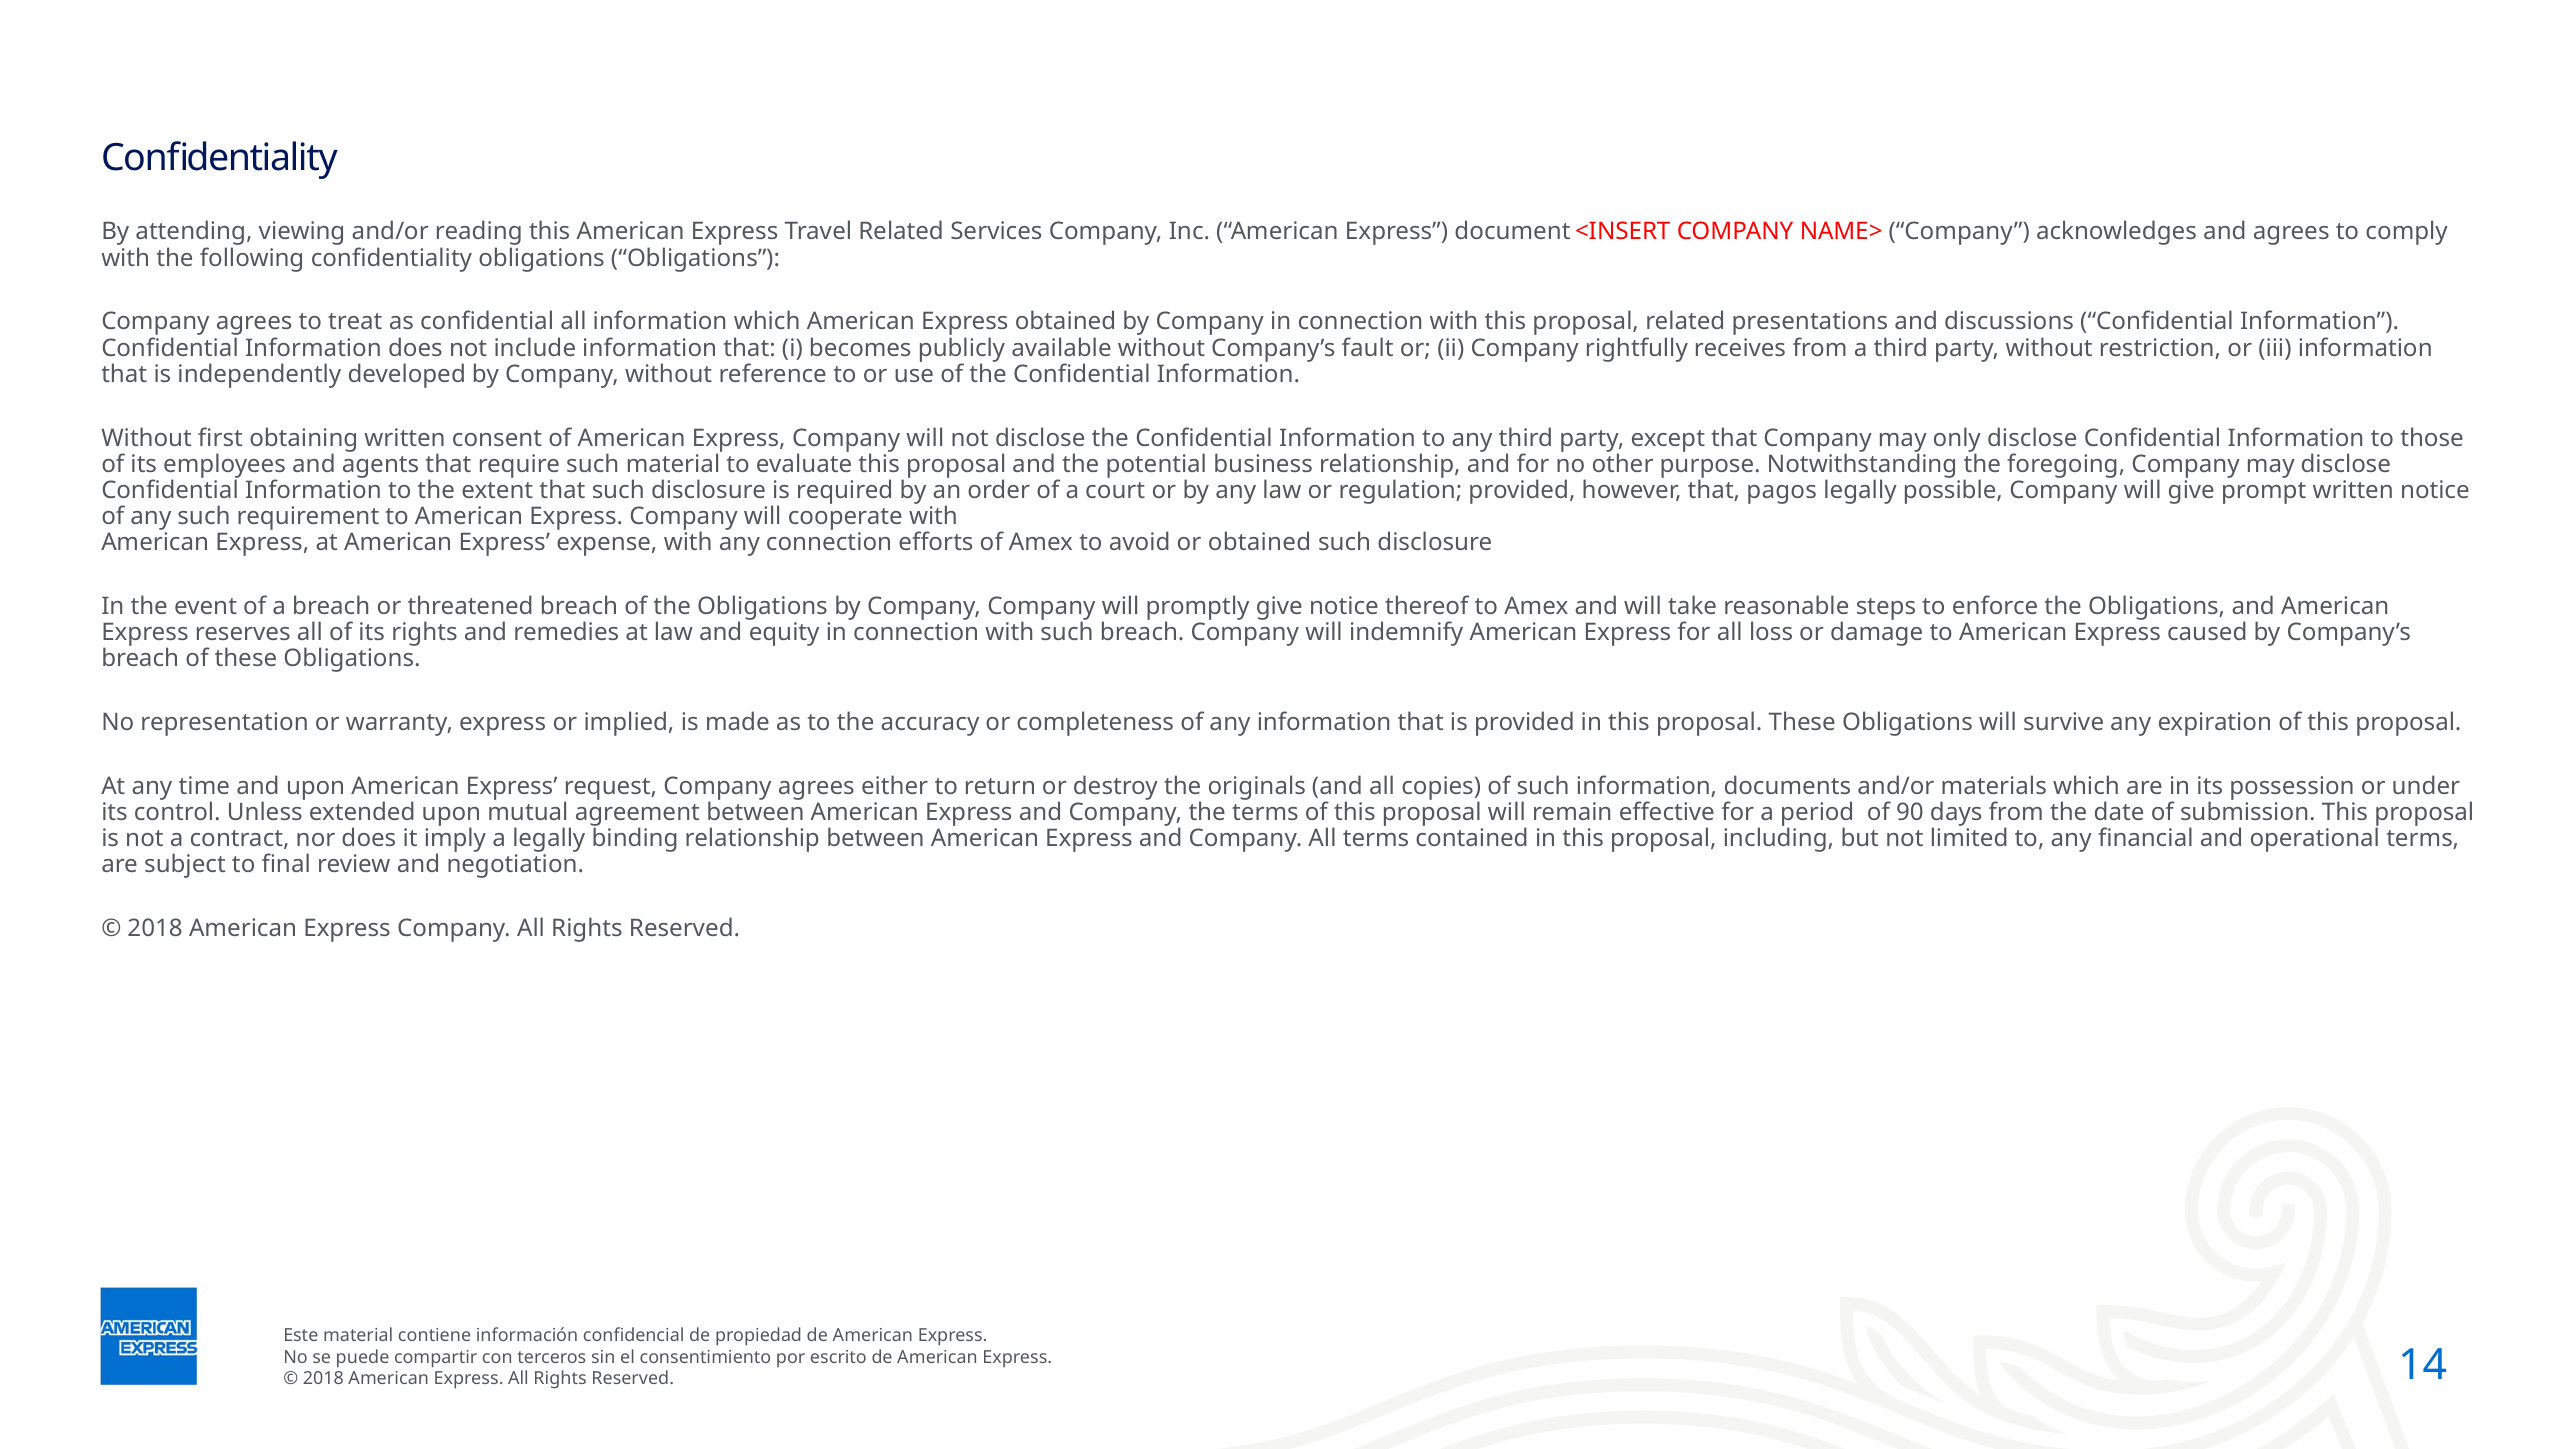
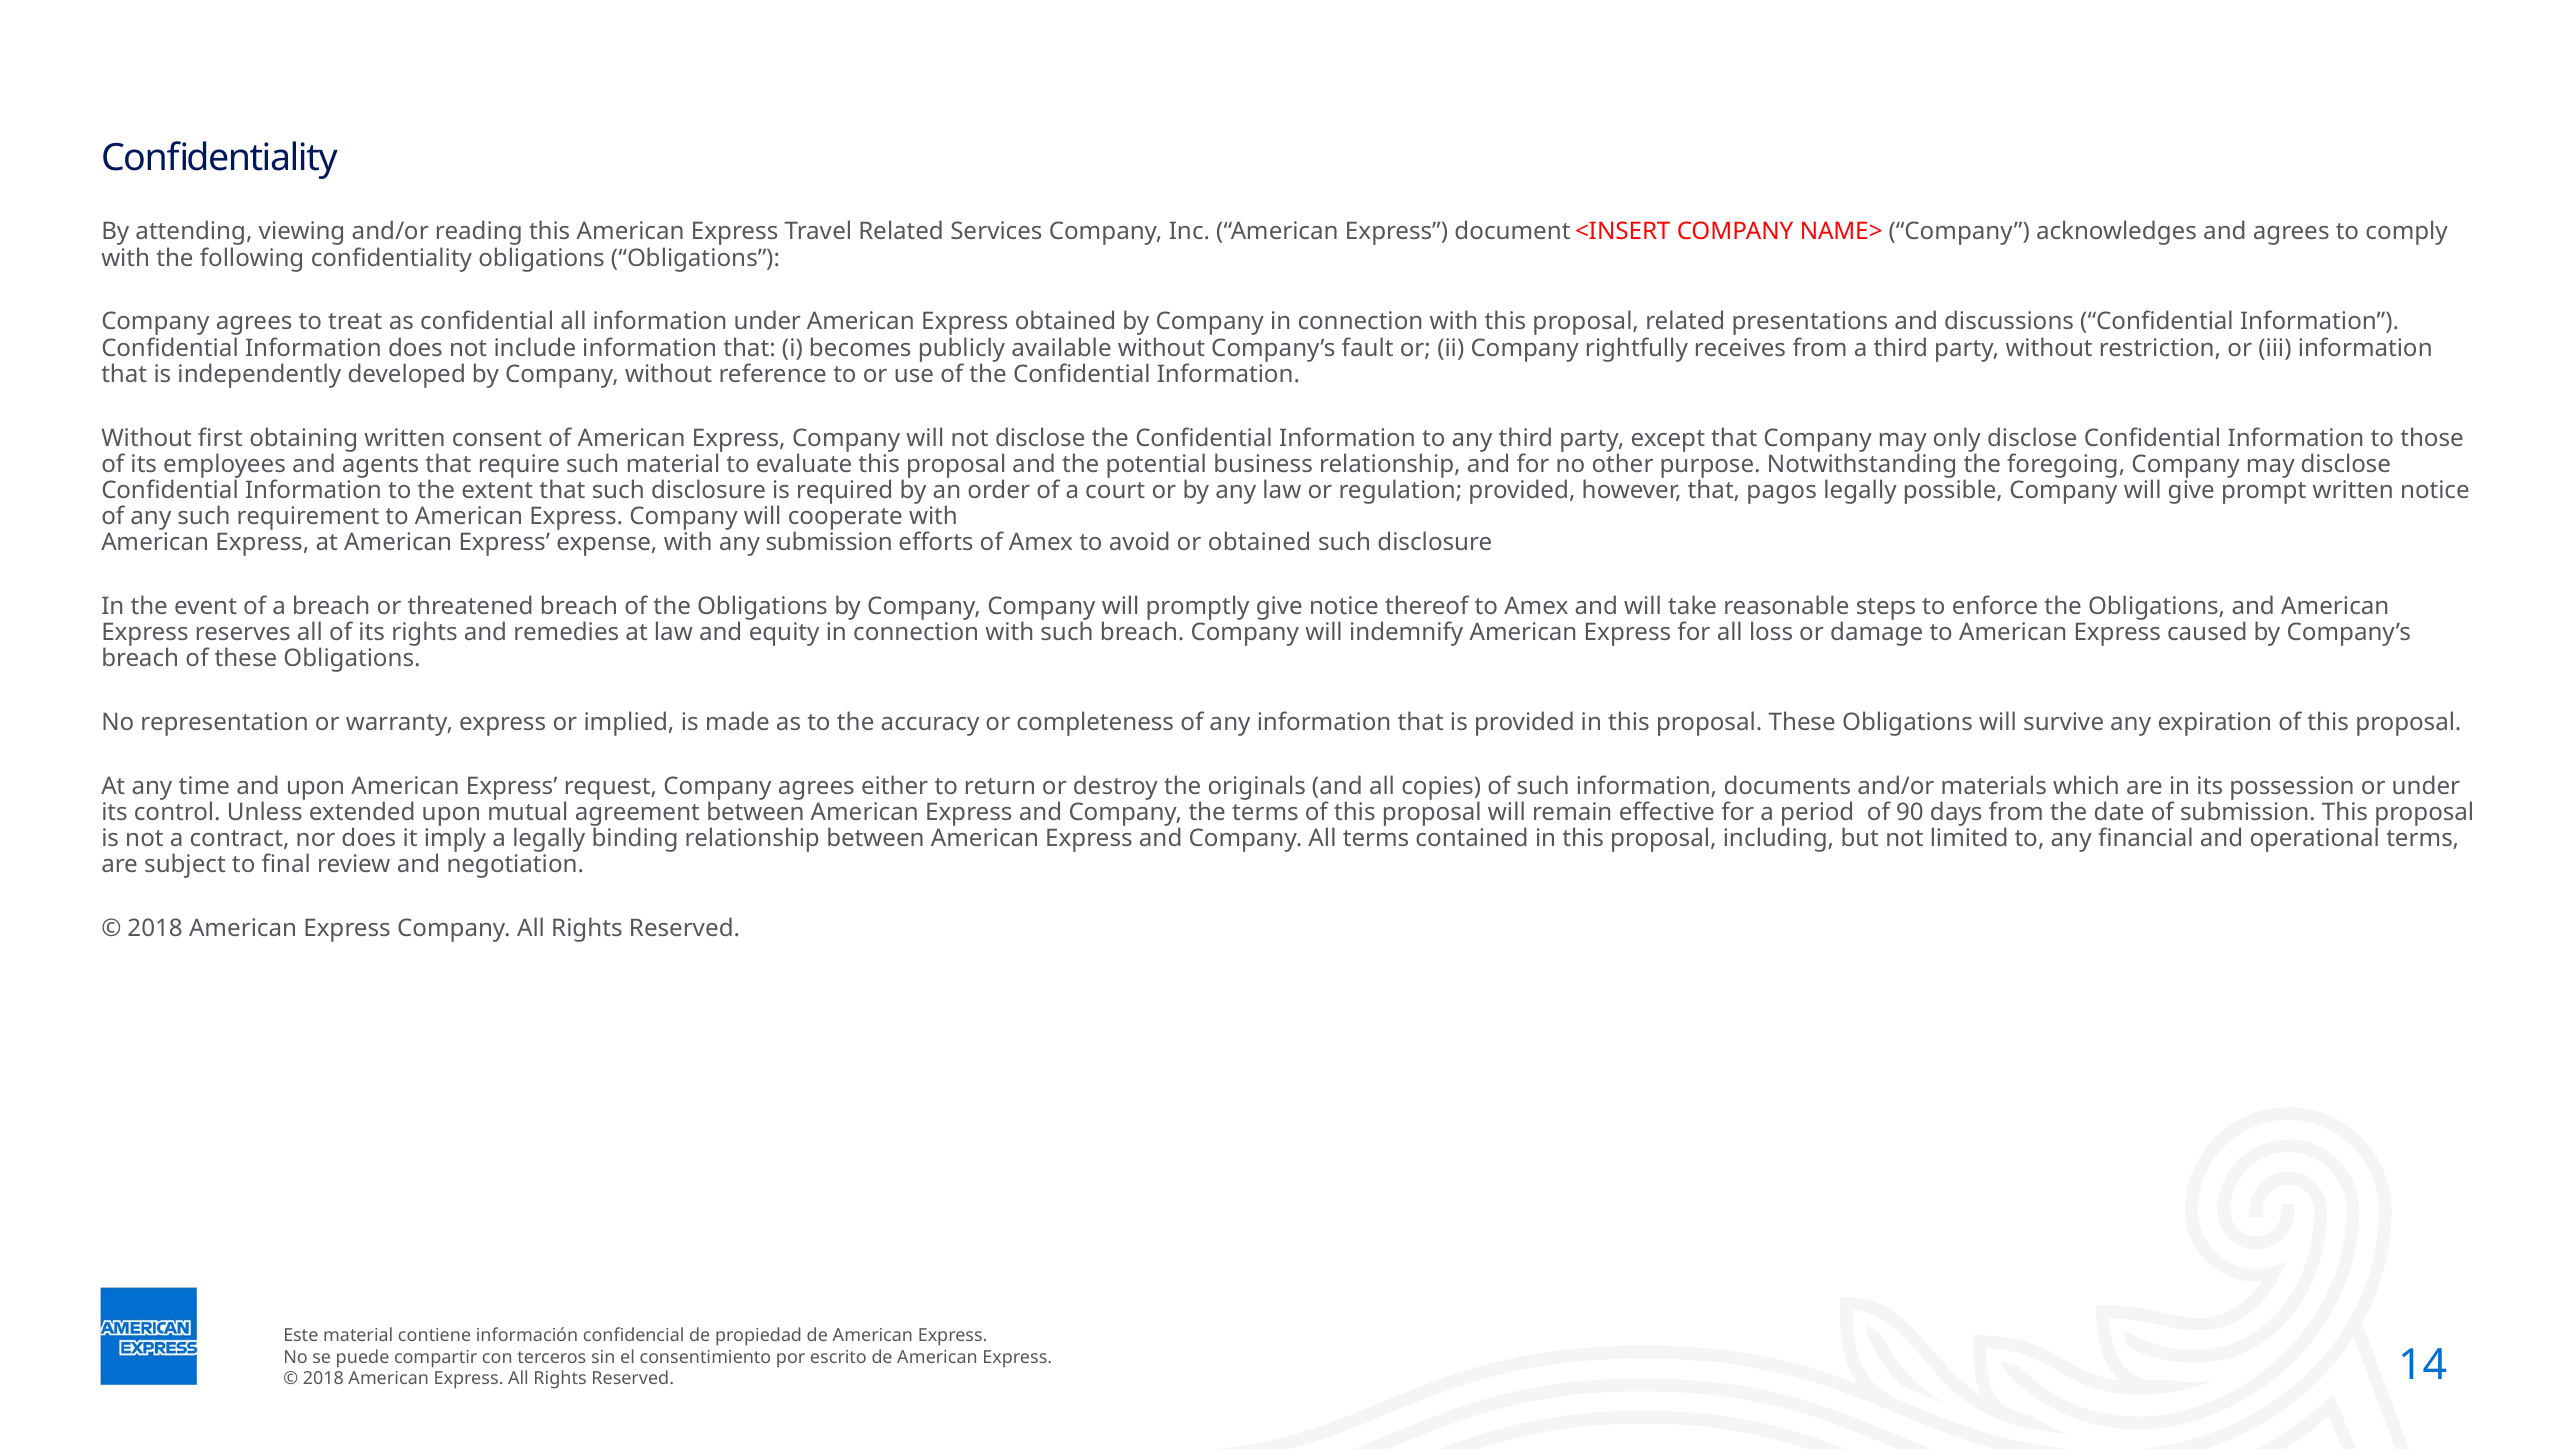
information which: which -> under
any connection: connection -> submission
